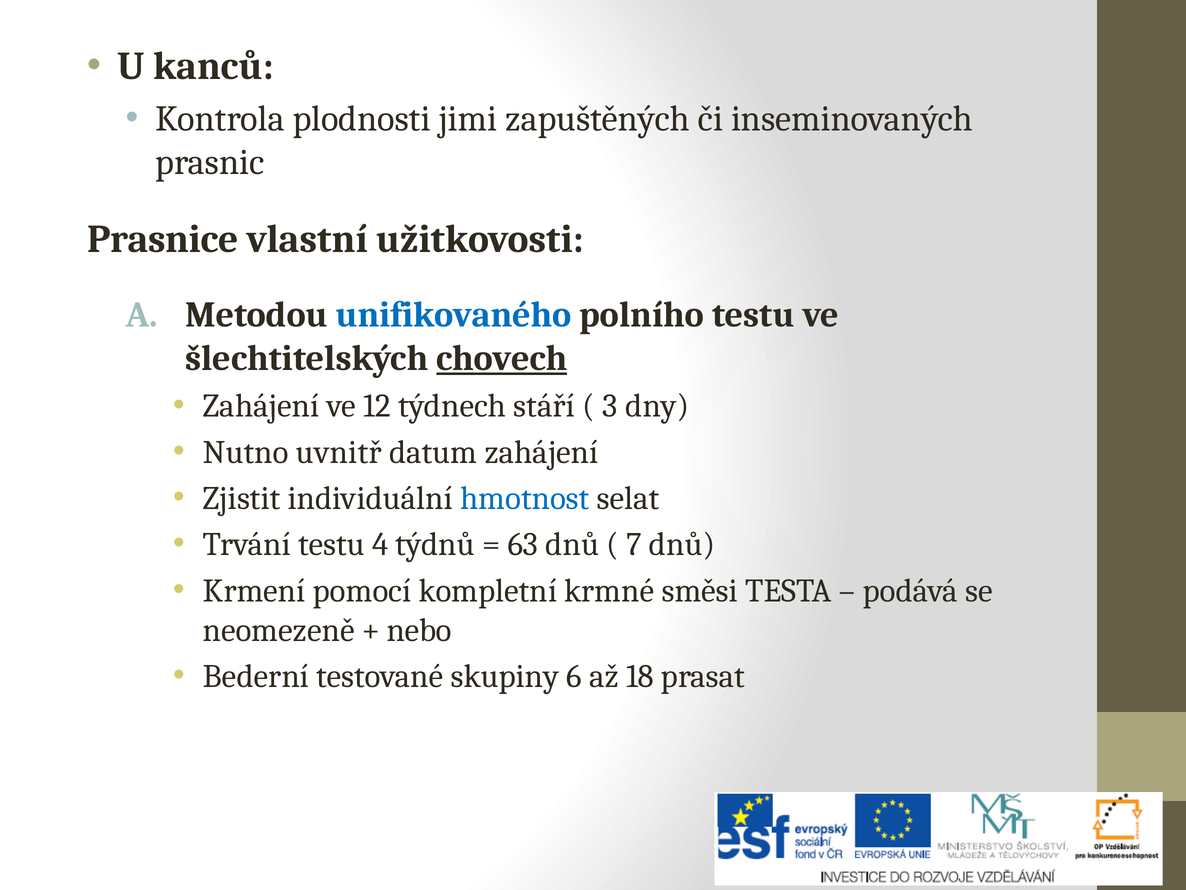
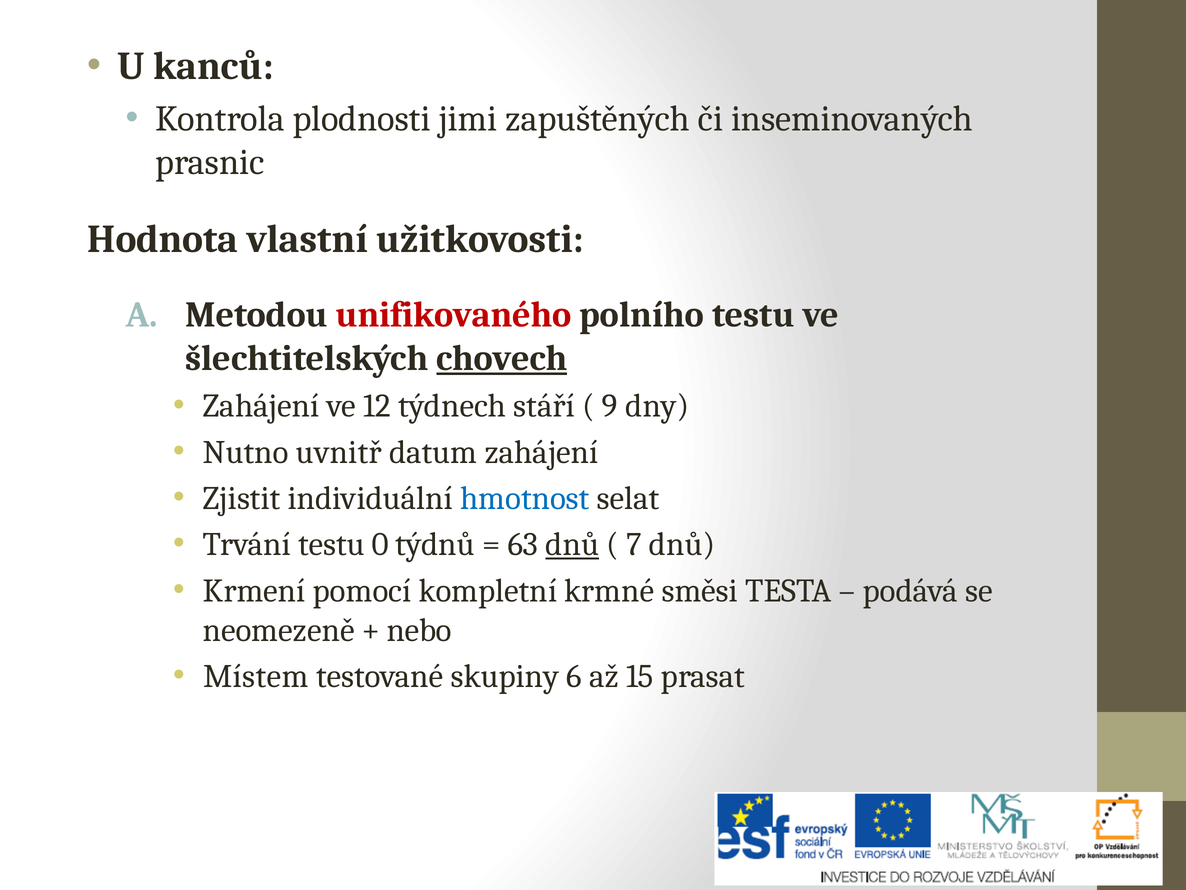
Prasnice: Prasnice -> Hodnota
unifikovaného colour: blue -> red
3: 3 -> 9
4: 4 -> 0
dnů at (572, 544) underline: none -> present
Bederní: Bederní -> Místem
18: 18 -> 15
